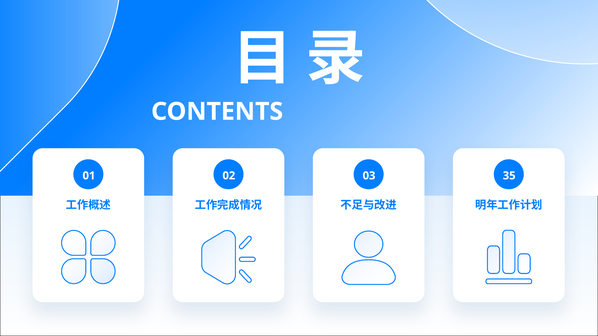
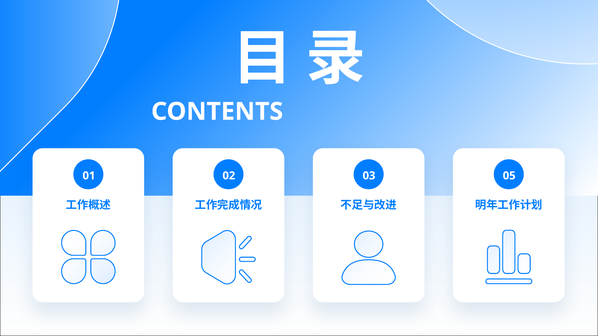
35: 35 -> 05
